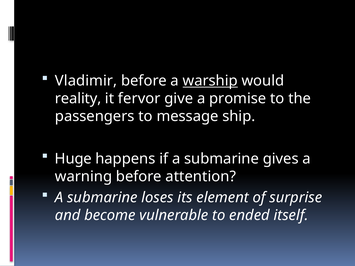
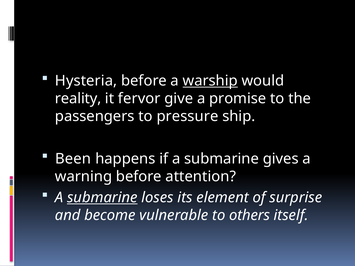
Vladimir: Vladimir -> Hysteria
message: message -> pressure
Huge: Huge -> Been
submarine at (102, 198) underline: none -> present
ended: ended -> others
